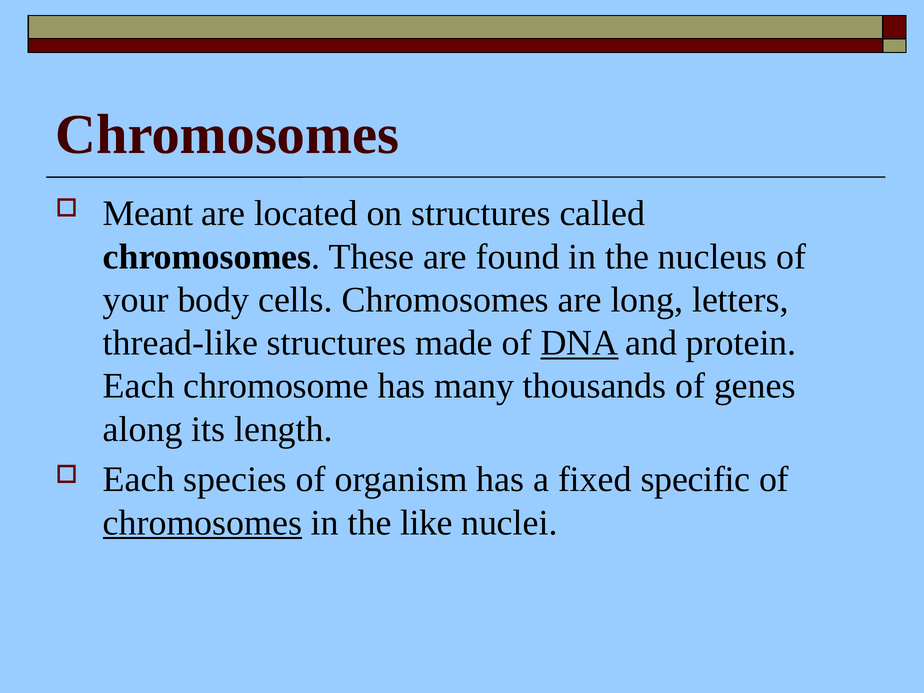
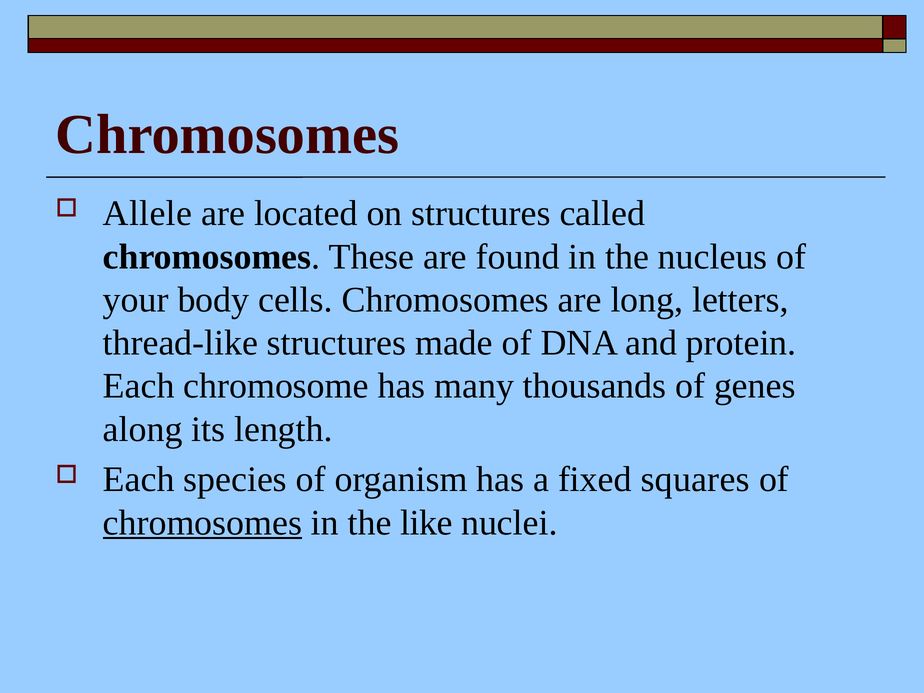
Meant: Meant -> Allele
DNA underline: present -> none
specific: specific -> squares
